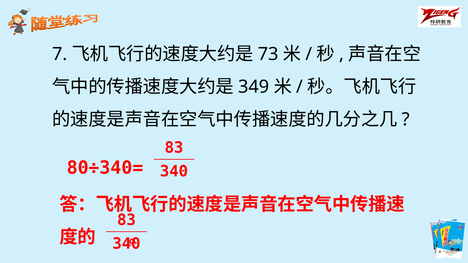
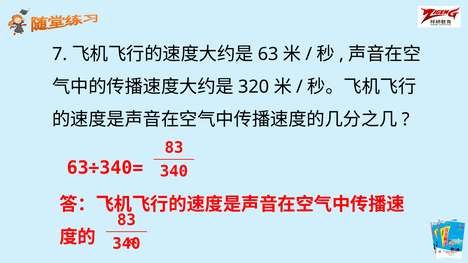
73: 73 -> 63
349: 349 -> 320
80÷340=: 80÷340= -> 63÷340=
